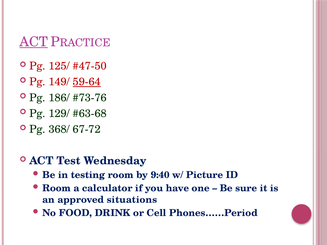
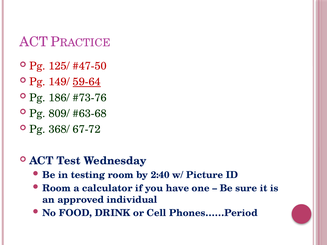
ACT at (34, 42) underline: present -> none
129/: 129/ -> 809/
9:40: 9:40 -> 2:40
situations: situations -> individual
